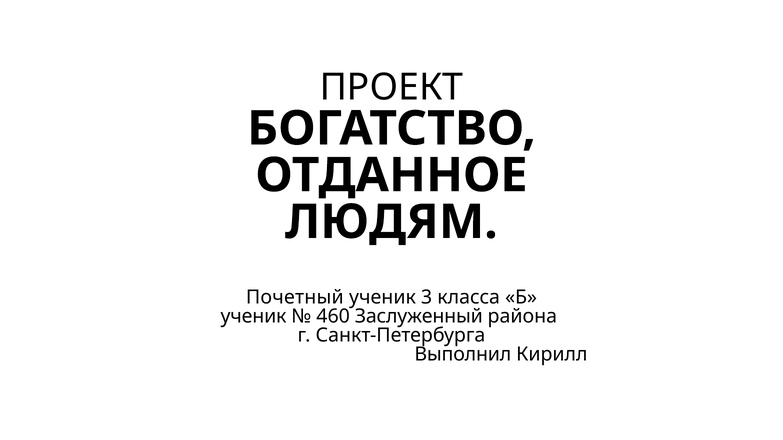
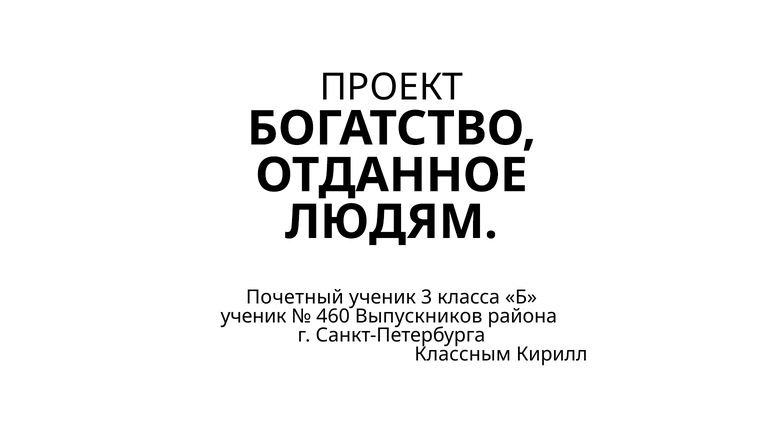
Заслуженный: Заслуженный -> Выпускников
Выполнил: Выполнил -> Классным
